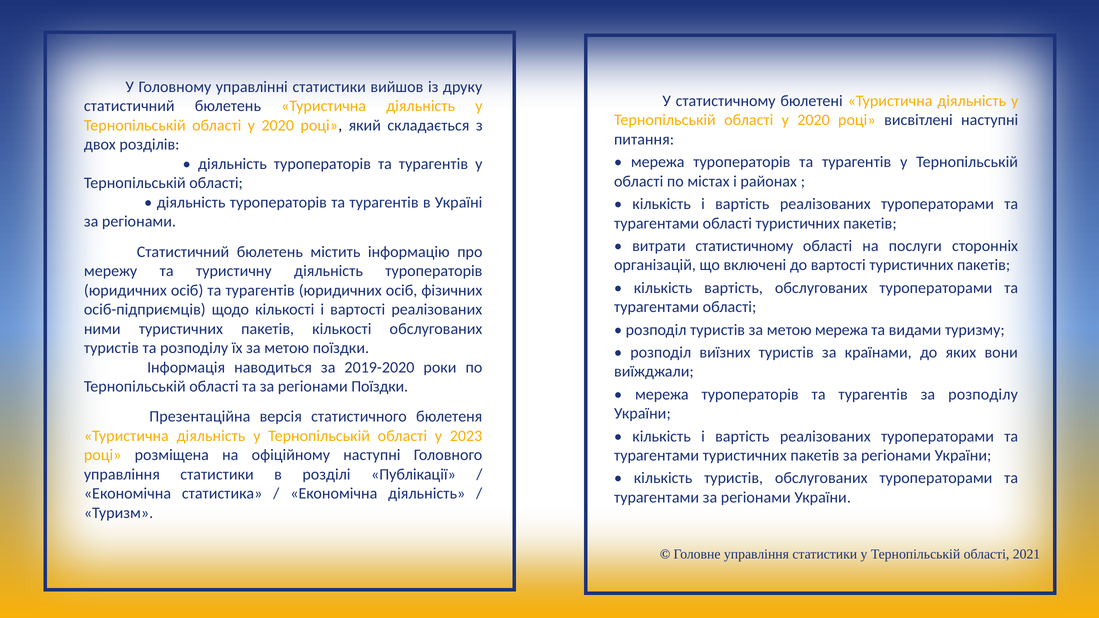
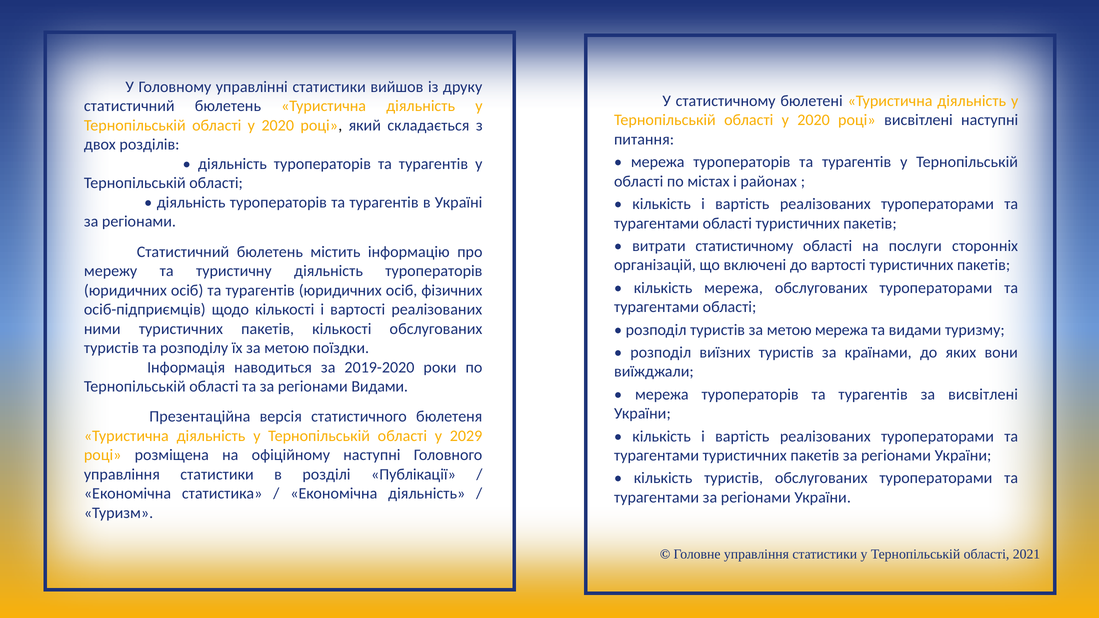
кількість вартість: вартість -> мережа
регіонами Поїздки: Поїздки -> Видами
за розподілу: розподілу -> висвітлені
2023: 2023 -> 2029
